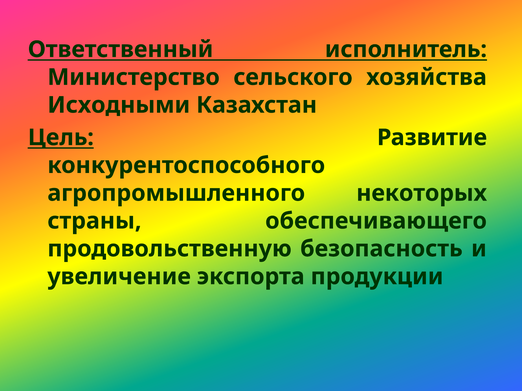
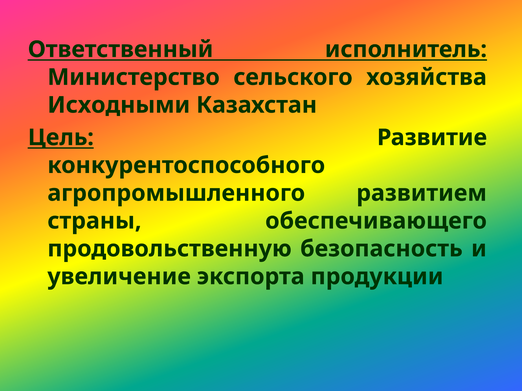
некоторых: некоторых -> развитием
